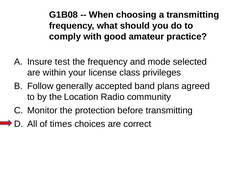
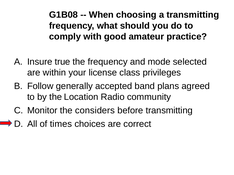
test: test -> true
protection: protection -> considers
